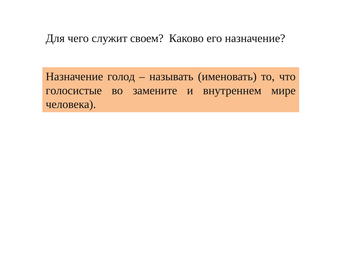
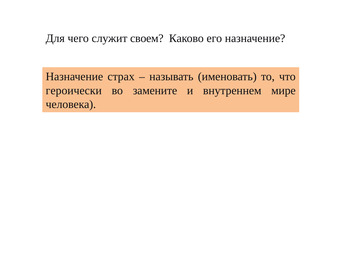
голод: голод -> страх
голосистые: голосистые -> героически
